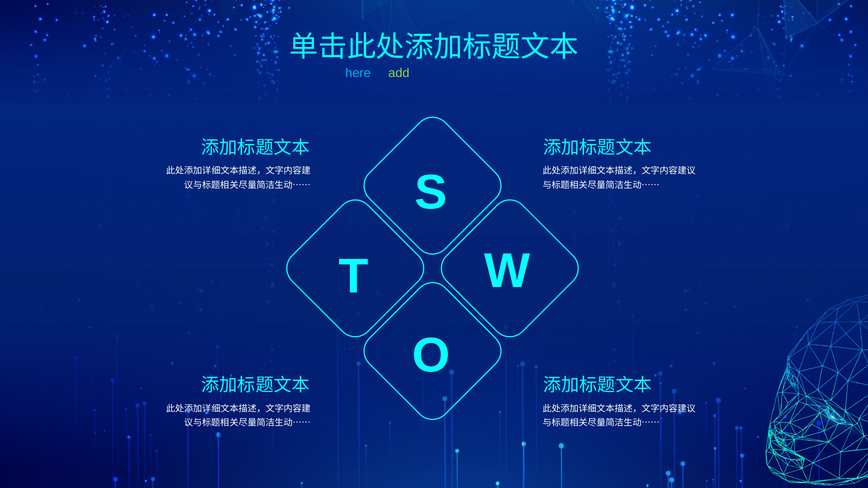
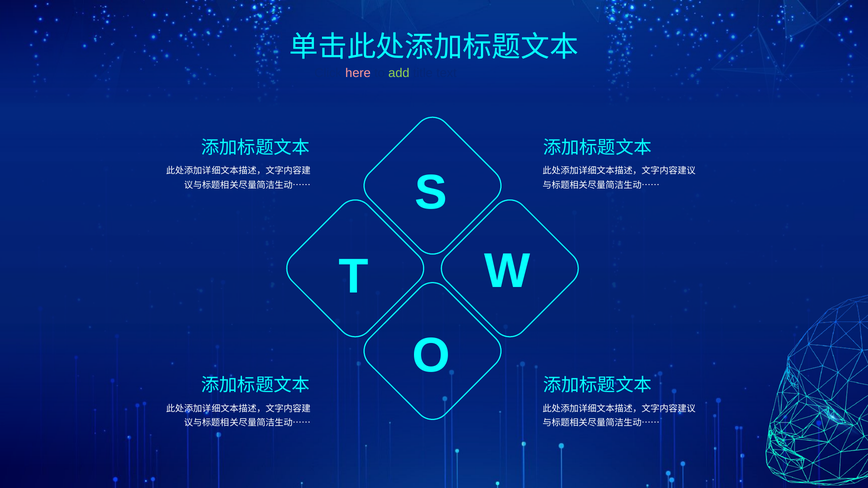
here colour: light blue -> pink
